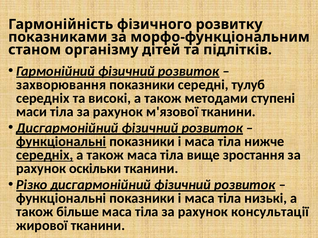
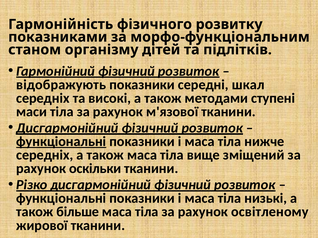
захворювання: захворювання -> відображують
тулуб: тулуб -> шкал
середніх at (45, 155) underline: present -> none
зростання: зростання -> зміщений
консультації: консультації -> освітленому
